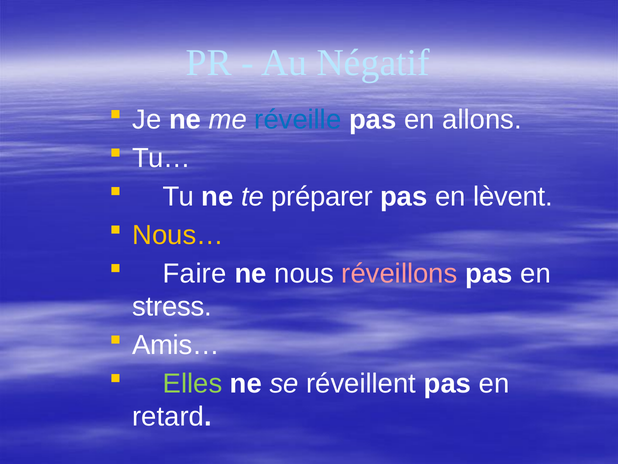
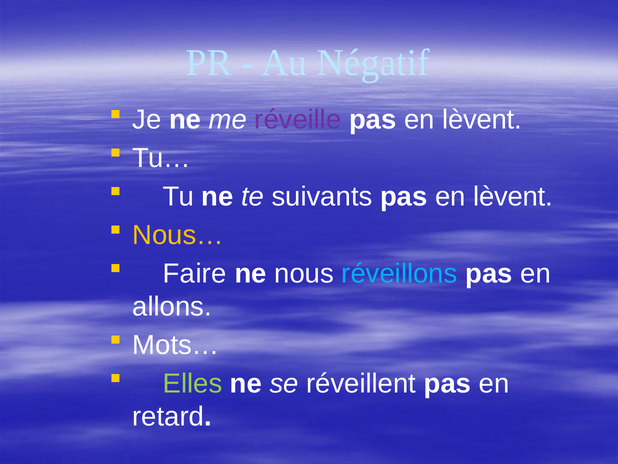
réveille colour: blue -> purple
allons at (482, 119): allons -> lèvent
préparer: préparer -> suivants
réveillons colour: pink -> light blue
stress: stress -> allons
Amis…: Amis… -> Mots…
